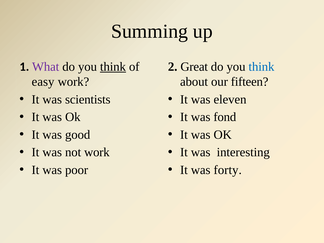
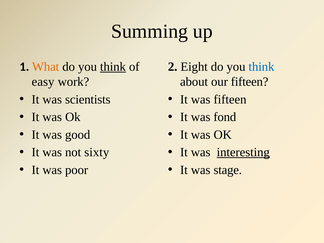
Great: Great -> Eight
What colour: purple -> orange
was eleven: eleven -> fifteen
not work: work -> sixty
interesting underline: none -> present
forty: forty -> stage
